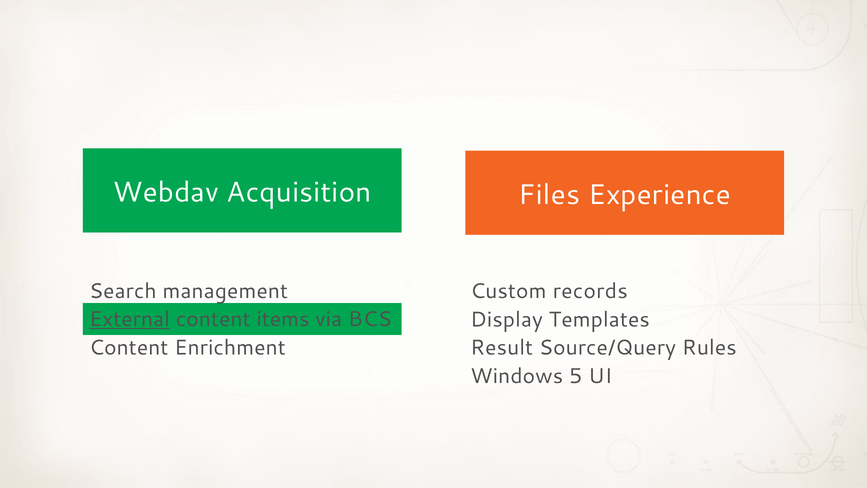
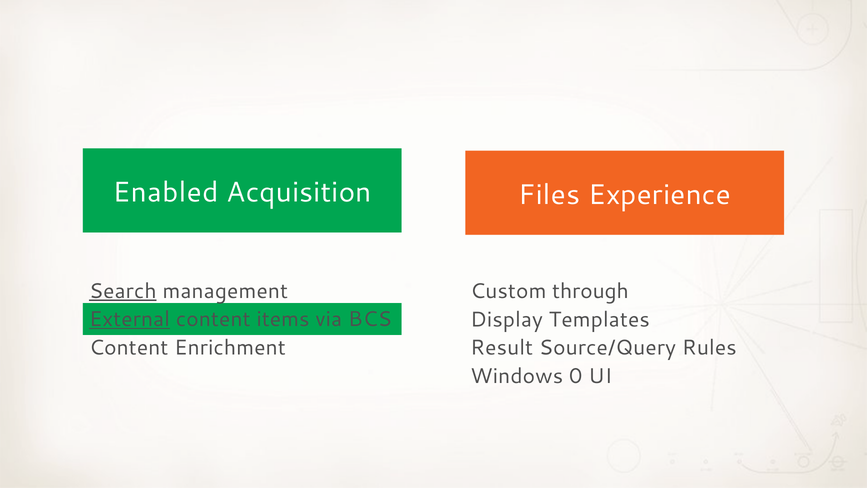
Webdav: Webdav -> Enabled
Search underline: none -> present
records: records -> through
5: 5 -> 0
